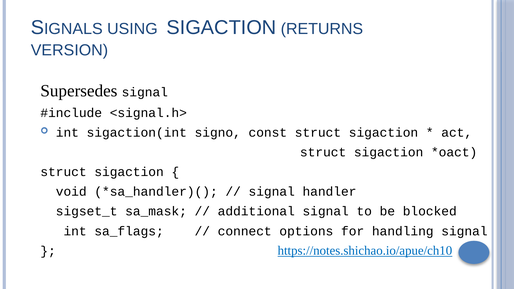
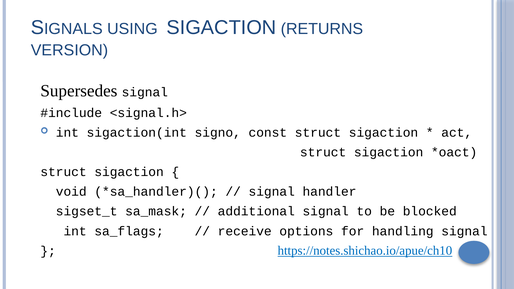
connect: connect -> receive
